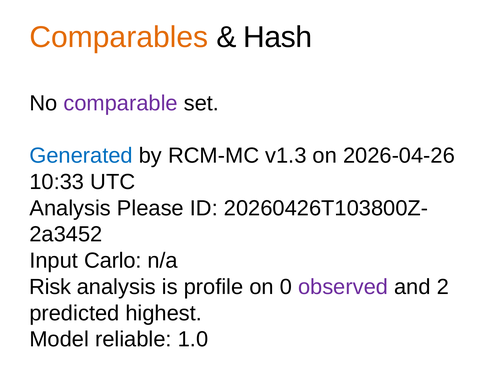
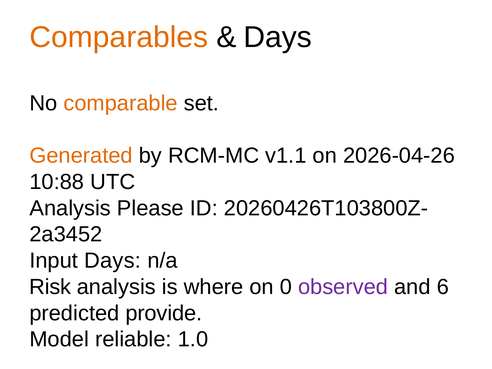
Hash at (278, 37): Hash -> Days
comparable colour: purple -> orange
Generated colour: blue -> orange
v1.3: v1.3 -> v1.1
10:33: 10:33 -> 10:88
Input Carlo: Carlo -> Days
profile: profile -> where
2: 2 -> 6
highest: highest -> provide
